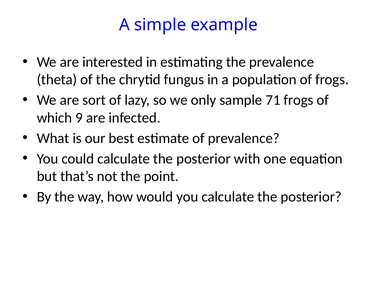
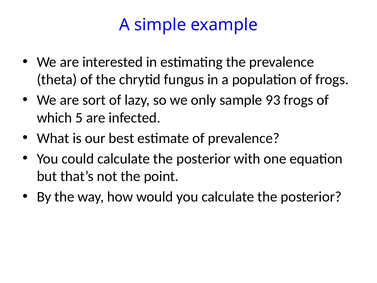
71: 71 -> 93
9: 9 -> 5
